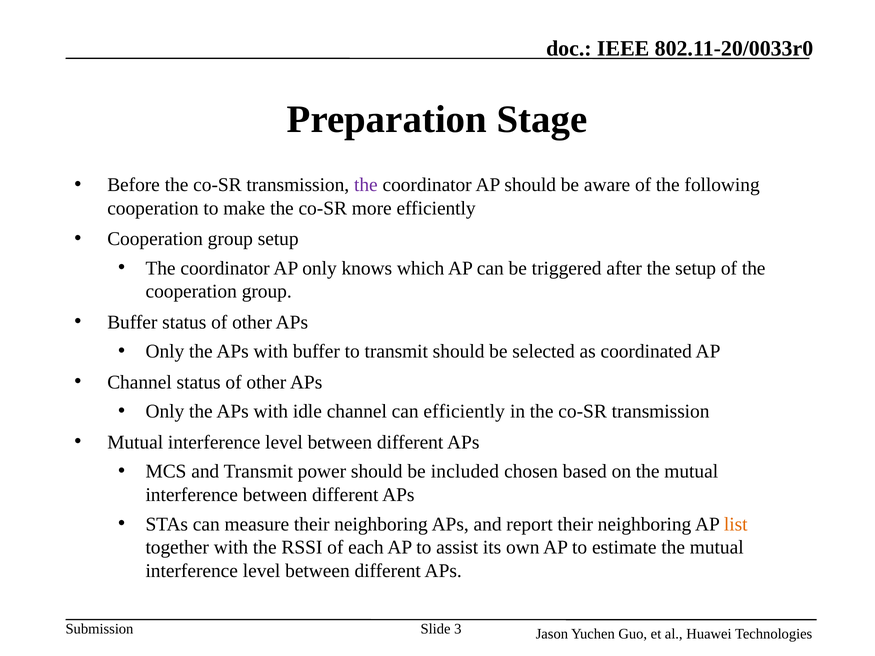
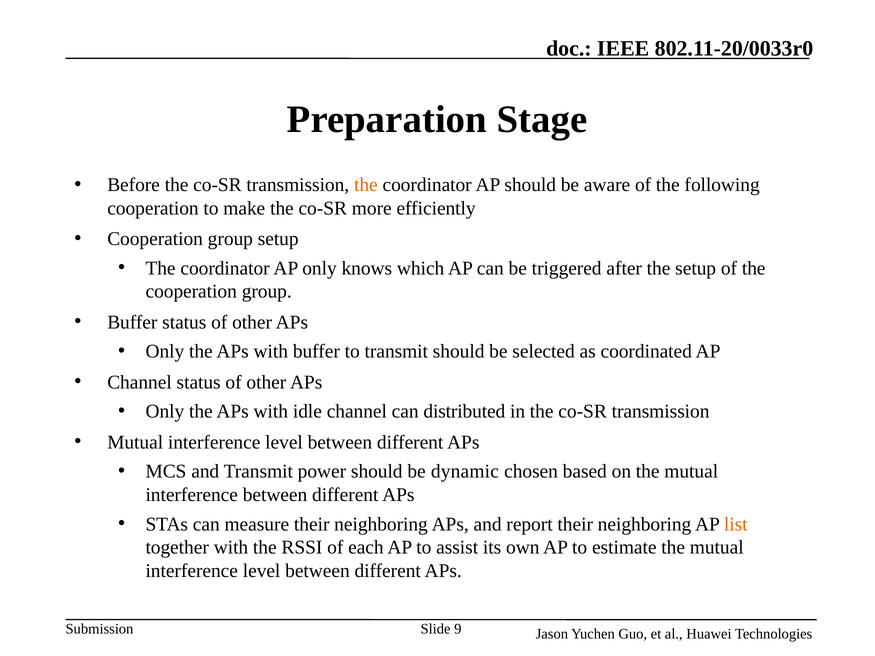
the at (366, 185) colour: purple -> orange
can efficiently: efficiently -> distributed
included: included -> dynamic
3: 3 -> 9
